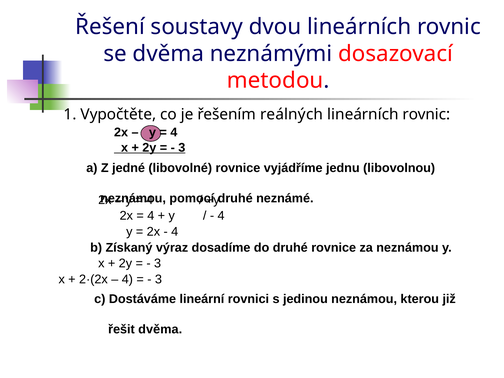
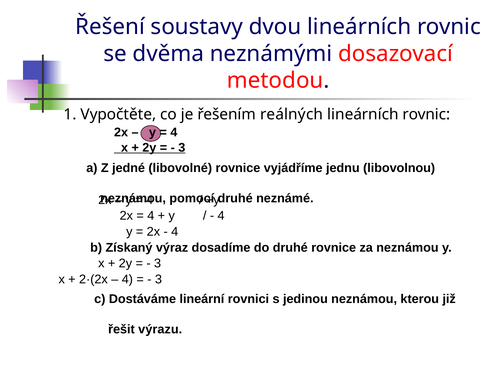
řešit dvěma: dvěma -> výrazu
